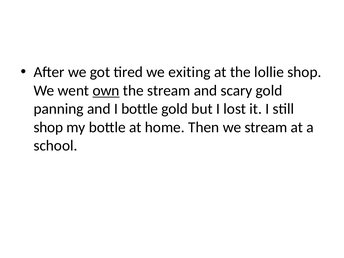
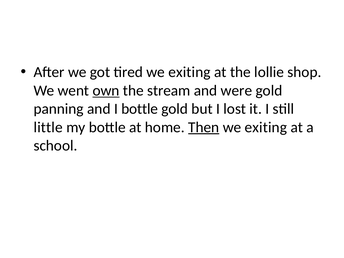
scary: scary -> were
shop at (48, 127): shop -> little
Then underline: none -> present
stream at (266, 127): stream -> exiting
